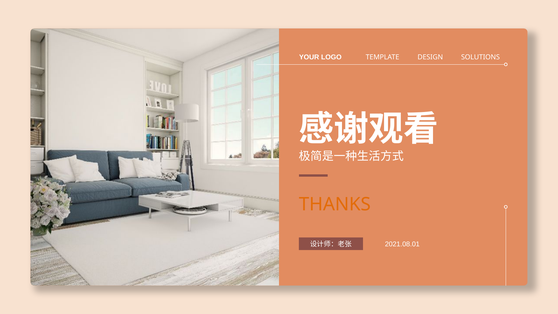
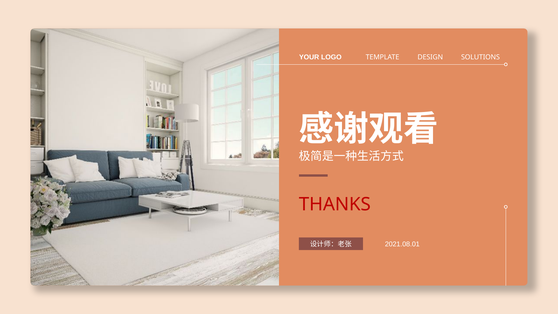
THANKS colour: orange -> red
